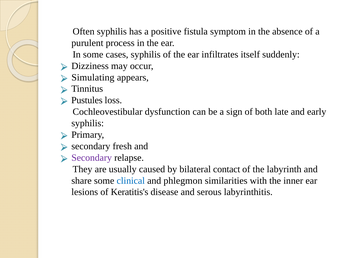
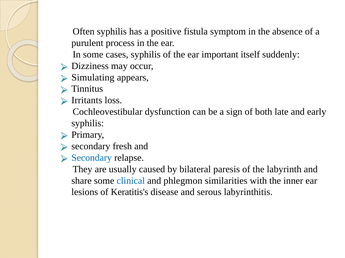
infiltrates: infiltrates -> important
Pustules: Pustules -> Irritants
Secondary at (92, 158) colour: purple -> blue
contact: contact -> paresis
